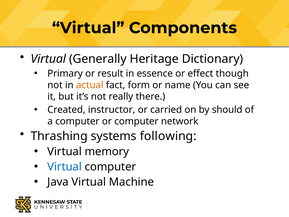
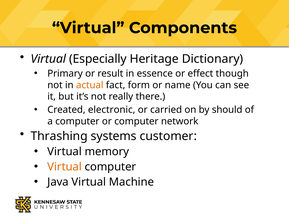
Generally: Generally -> Especially
instructor: instructor -> electronic
following: following -> customer
Virtual at (65, 167) colour: blue -> orange
